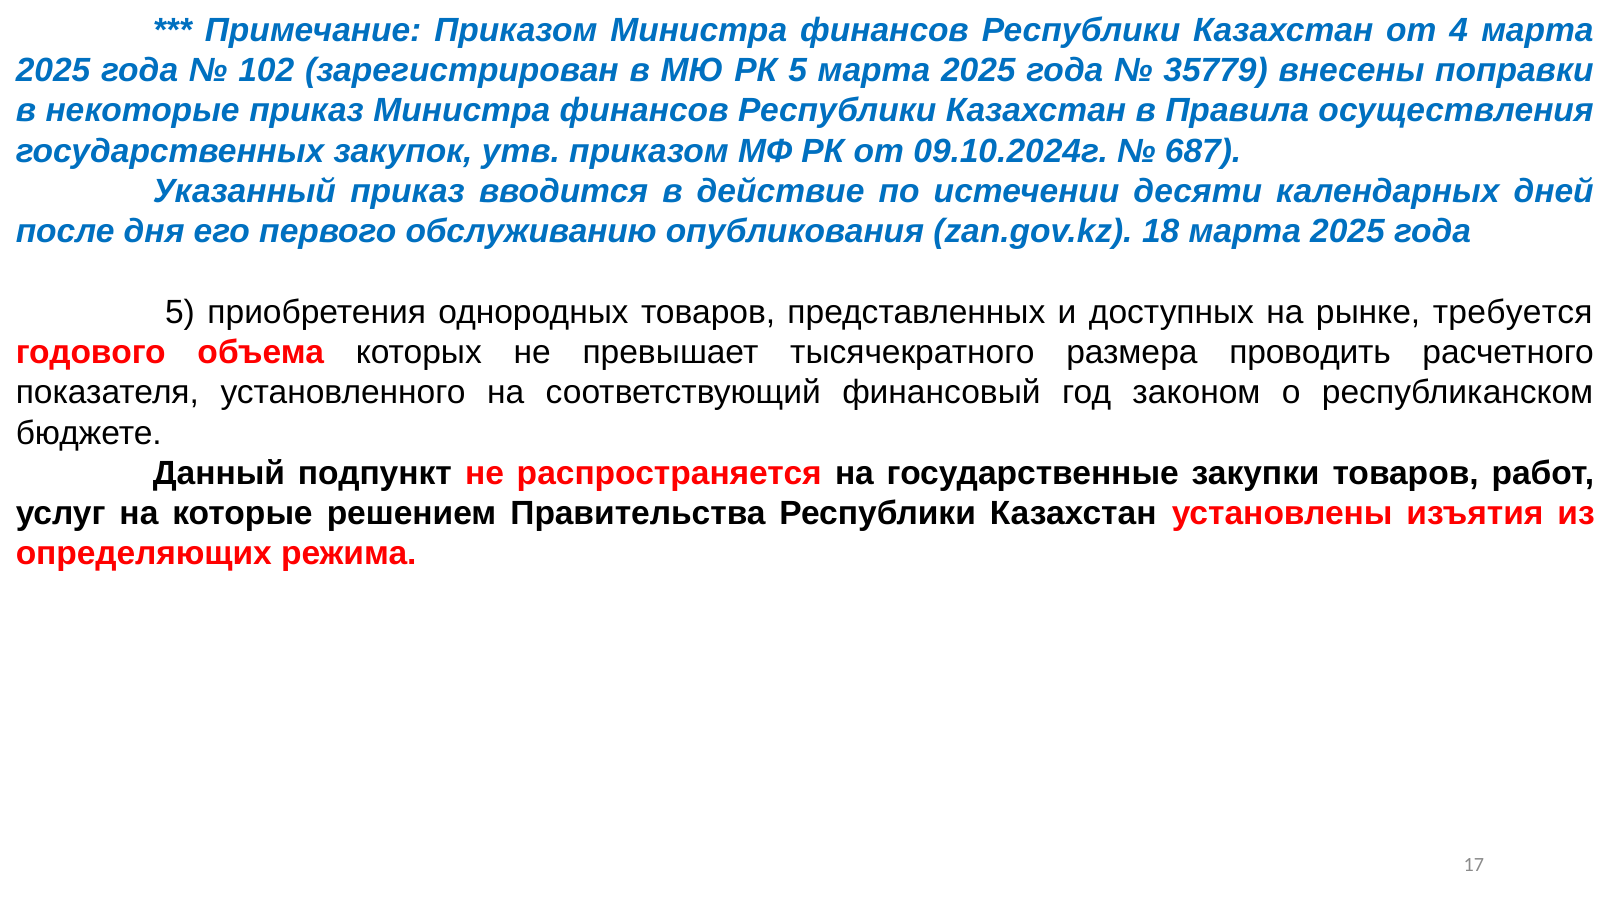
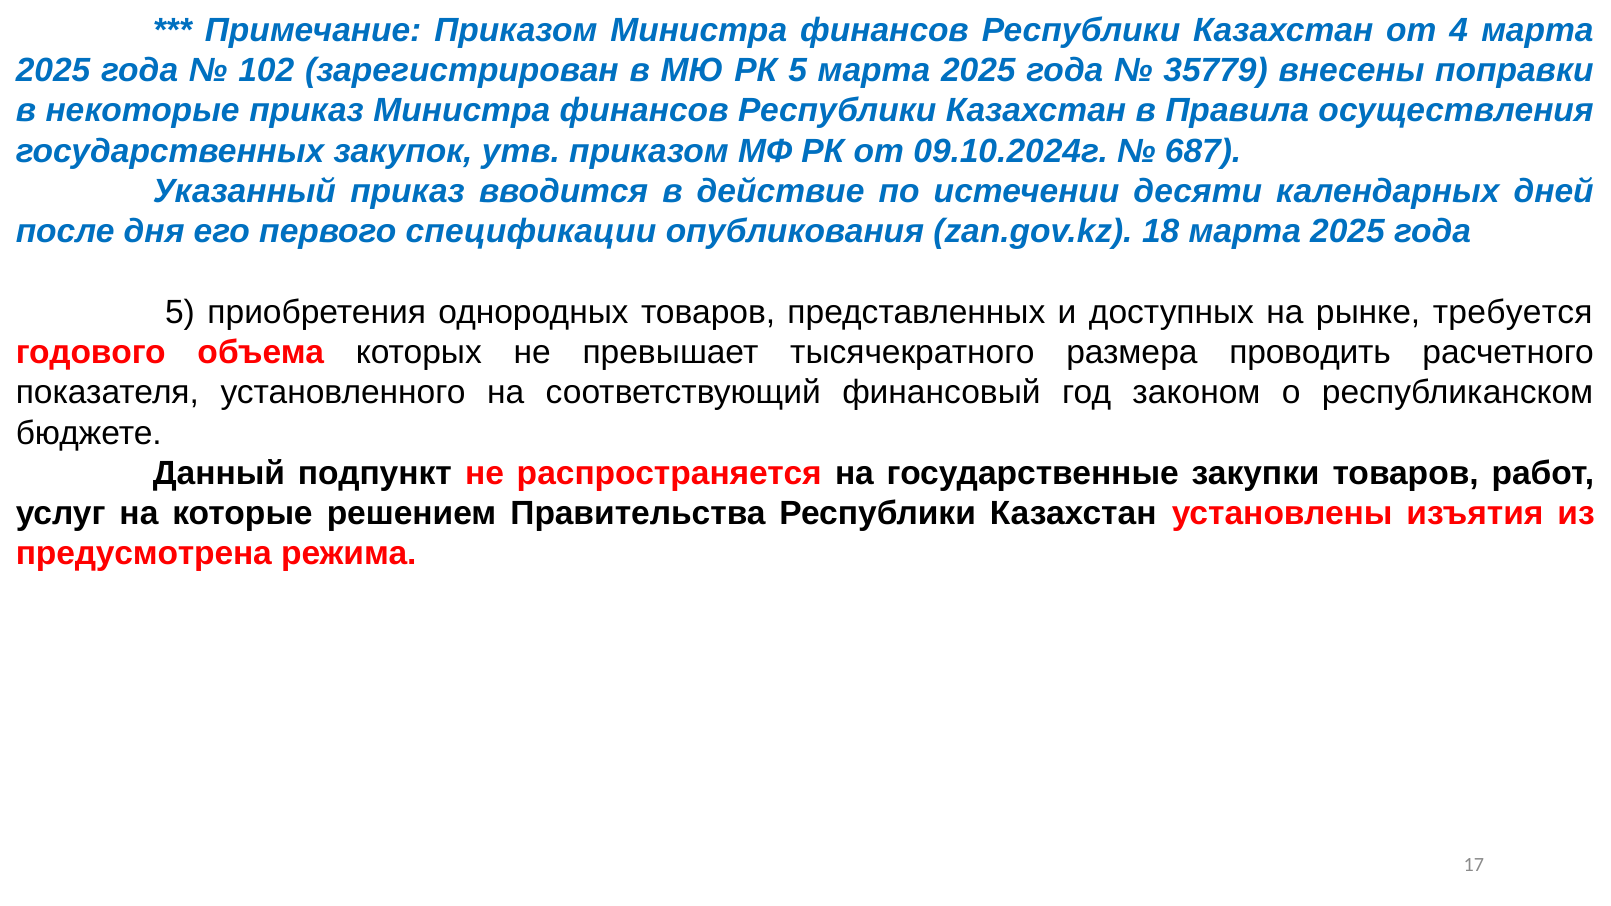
обслуживанию: обслуживанию -> спецификации
определяющих: определяющих -> предусмотрена
